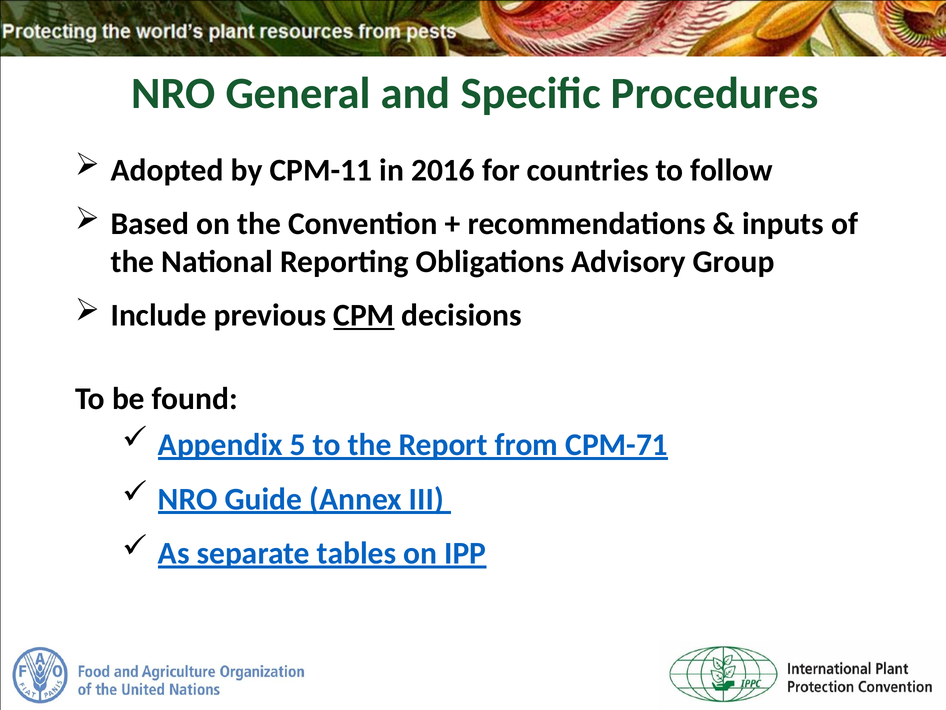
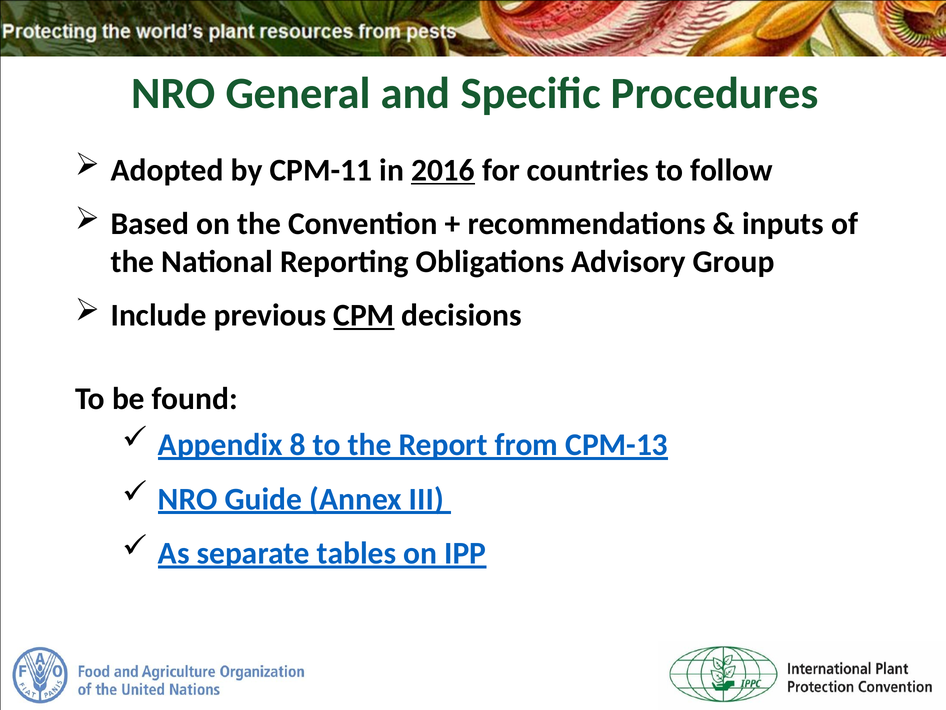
2016 underline: none -> present
5: 5 -> 8
CPM-71: CPM-71 -> CPM-13
